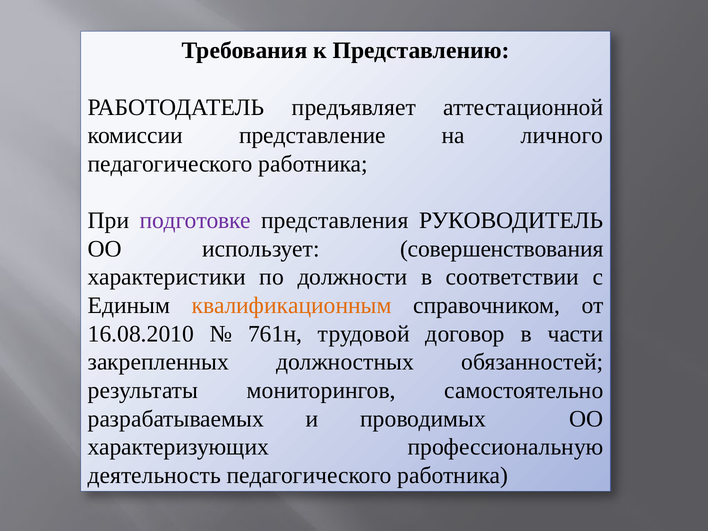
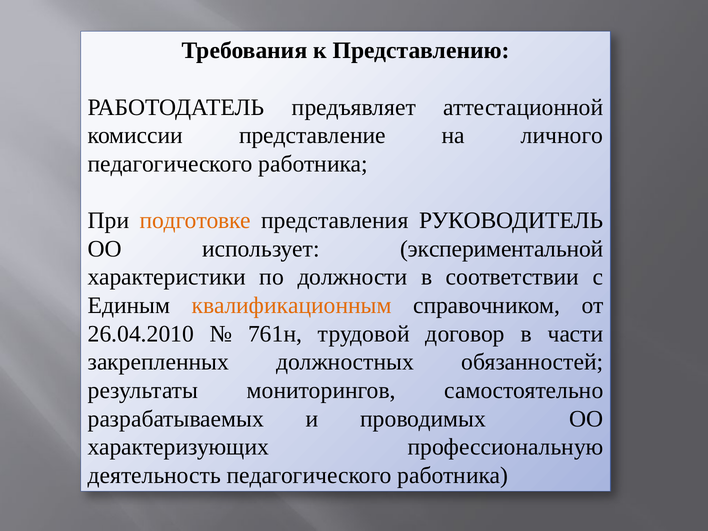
подготовке colour: purple -> orange
совершенствования: совершенствования -> экспериментальной
16.08.2010: 16.08.2010 -> 26.04.2010
